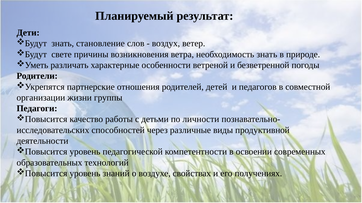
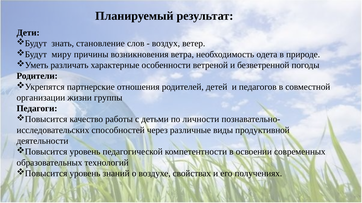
свете: свете -> миру
необходимость знать: знать -> одета
